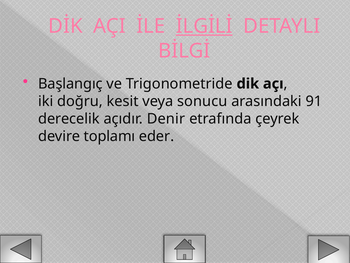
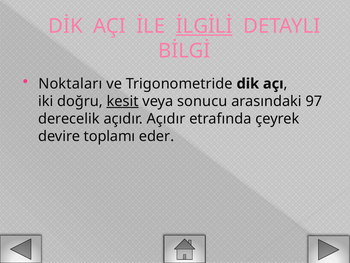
Başlangıç: Başlangıç -> Noktaları
kesit underline: none -> present
91: 91 -> 97
açıdır Denir: Denir -> Açıdır
